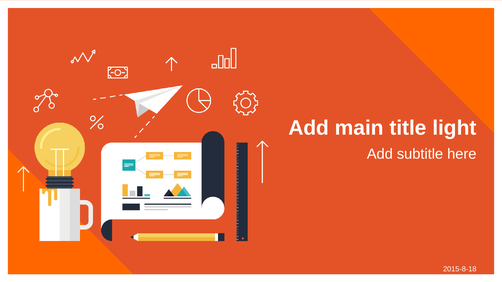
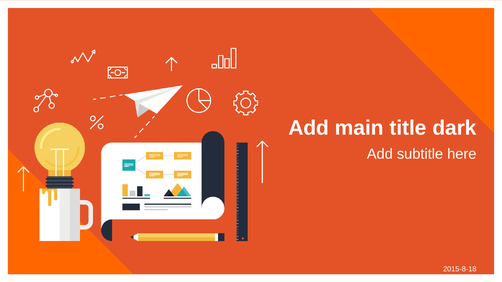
light: light -> dark
